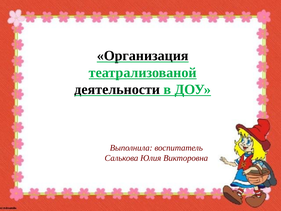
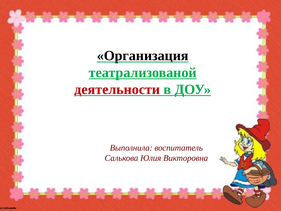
деятельности colour: black -> red
